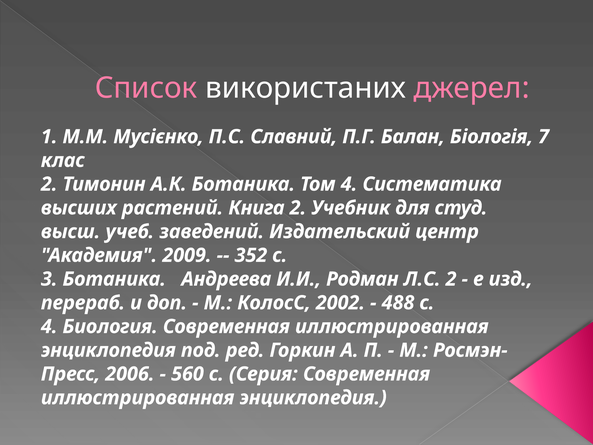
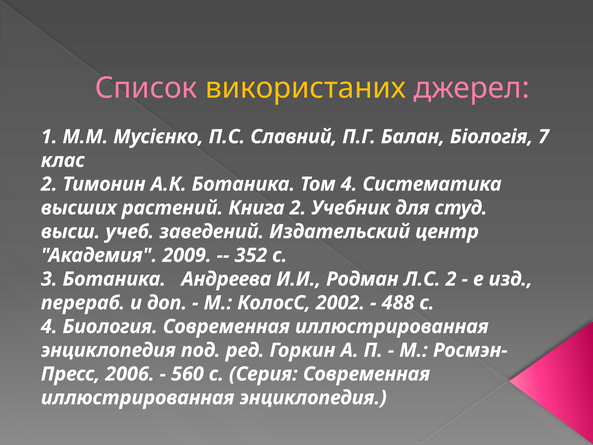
використаних colour: white -> yellow
